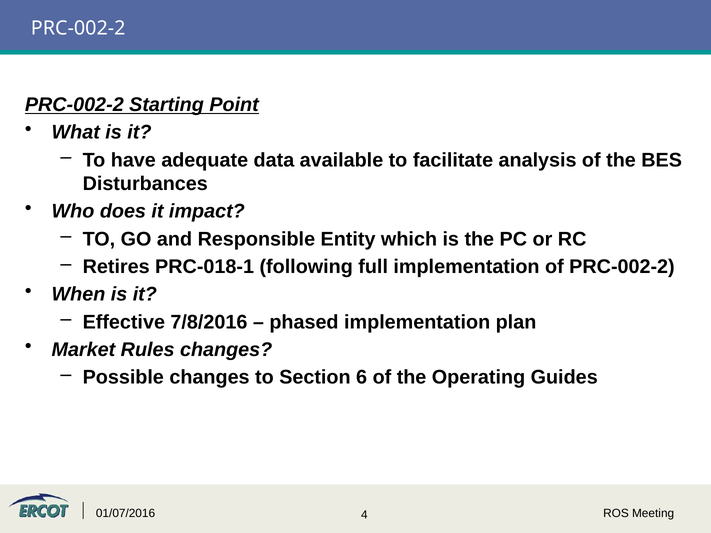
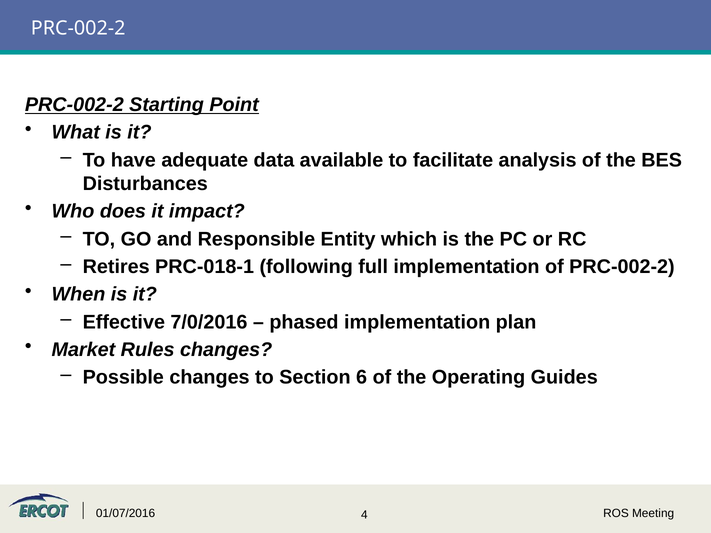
7/8/2016: 7/8/2016 -> 7/0/2016
